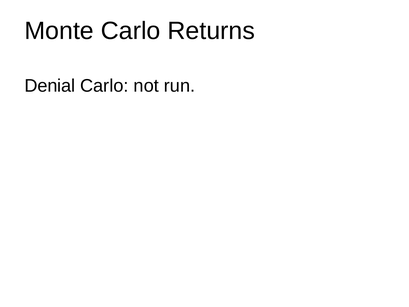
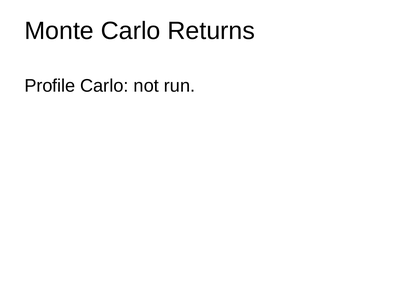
Denial: Denial -> Profile
